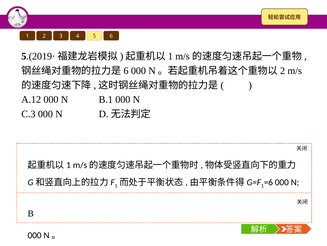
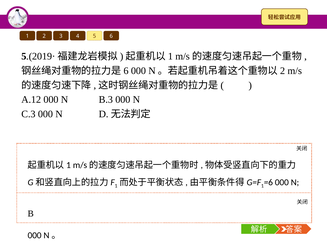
B.1: B.1 -> B.3
